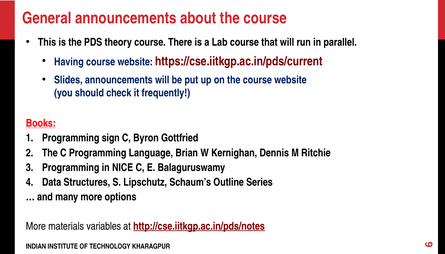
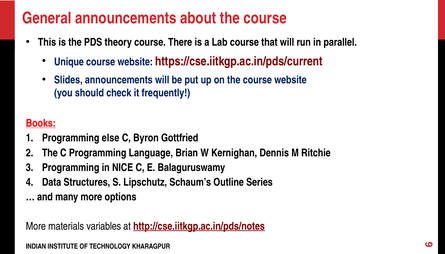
Having: Having -> Unique
sign: sign -> else
